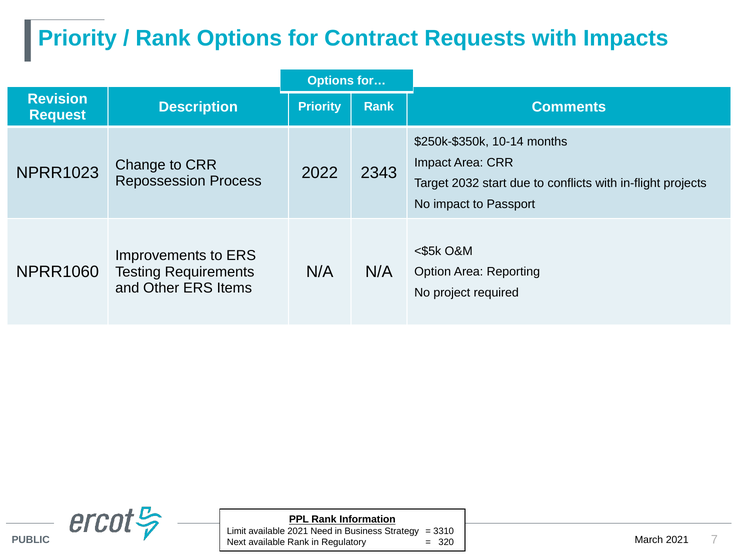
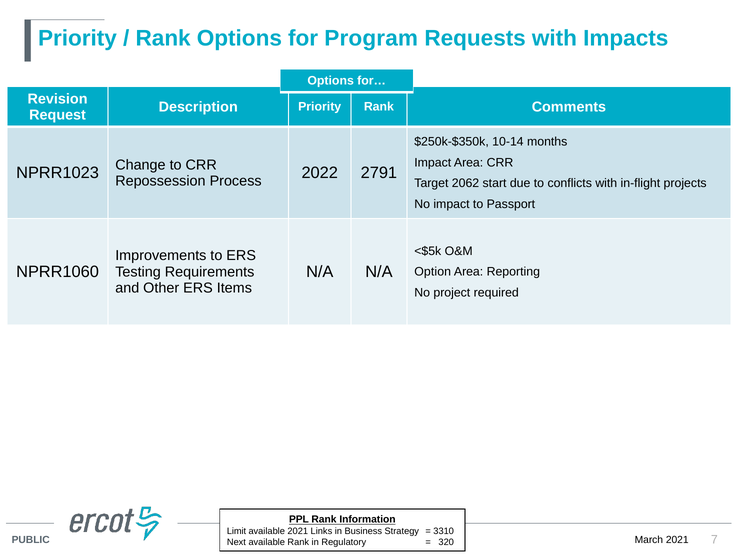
Contract: Contract -> Program
2343: 2343 -> 2791
2032: 2032 -> 2062
Need: Need -> Links
